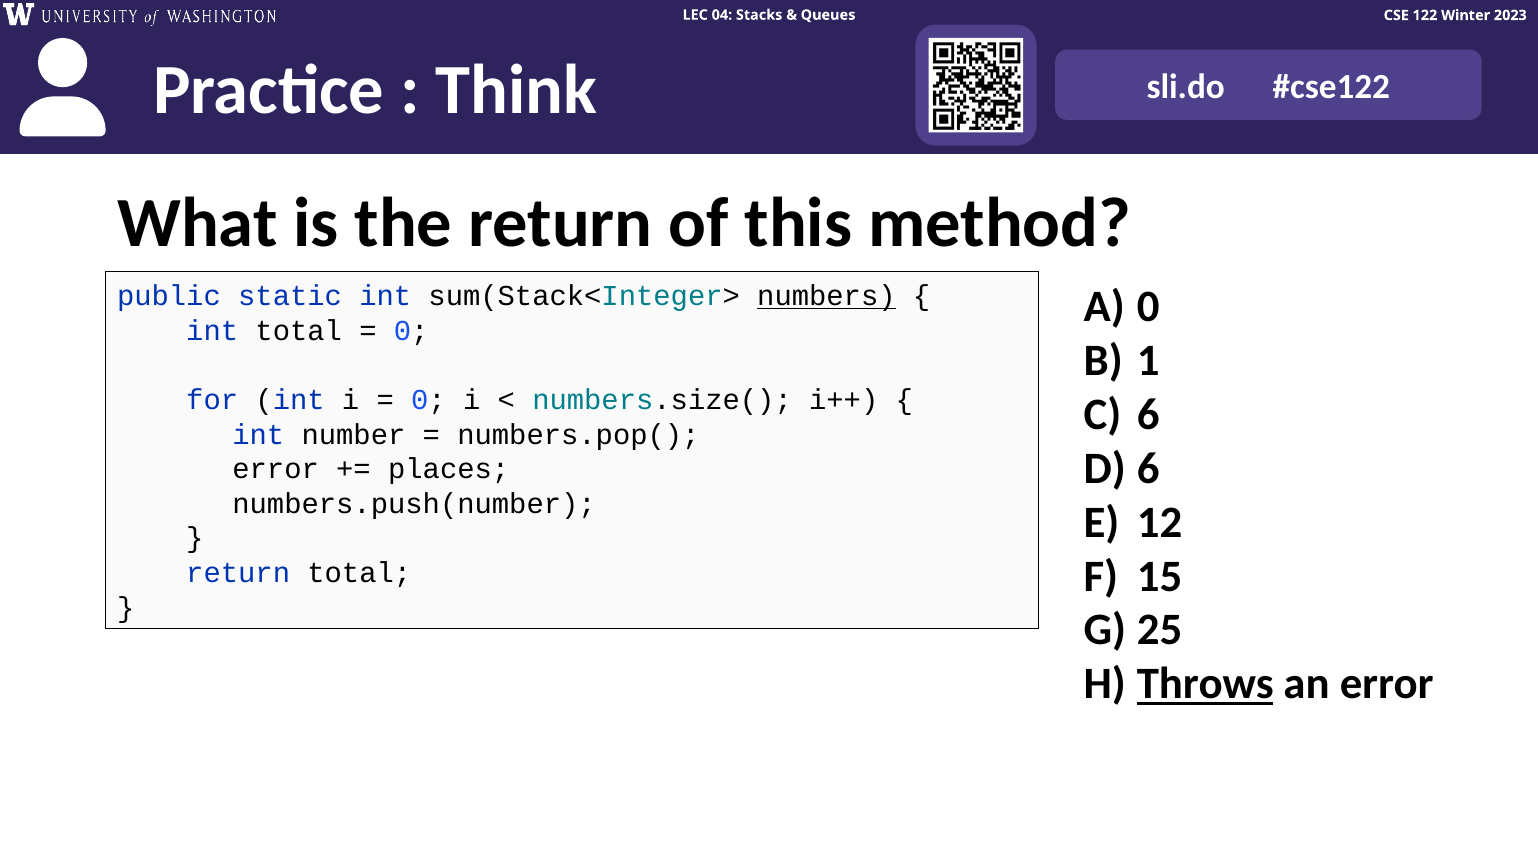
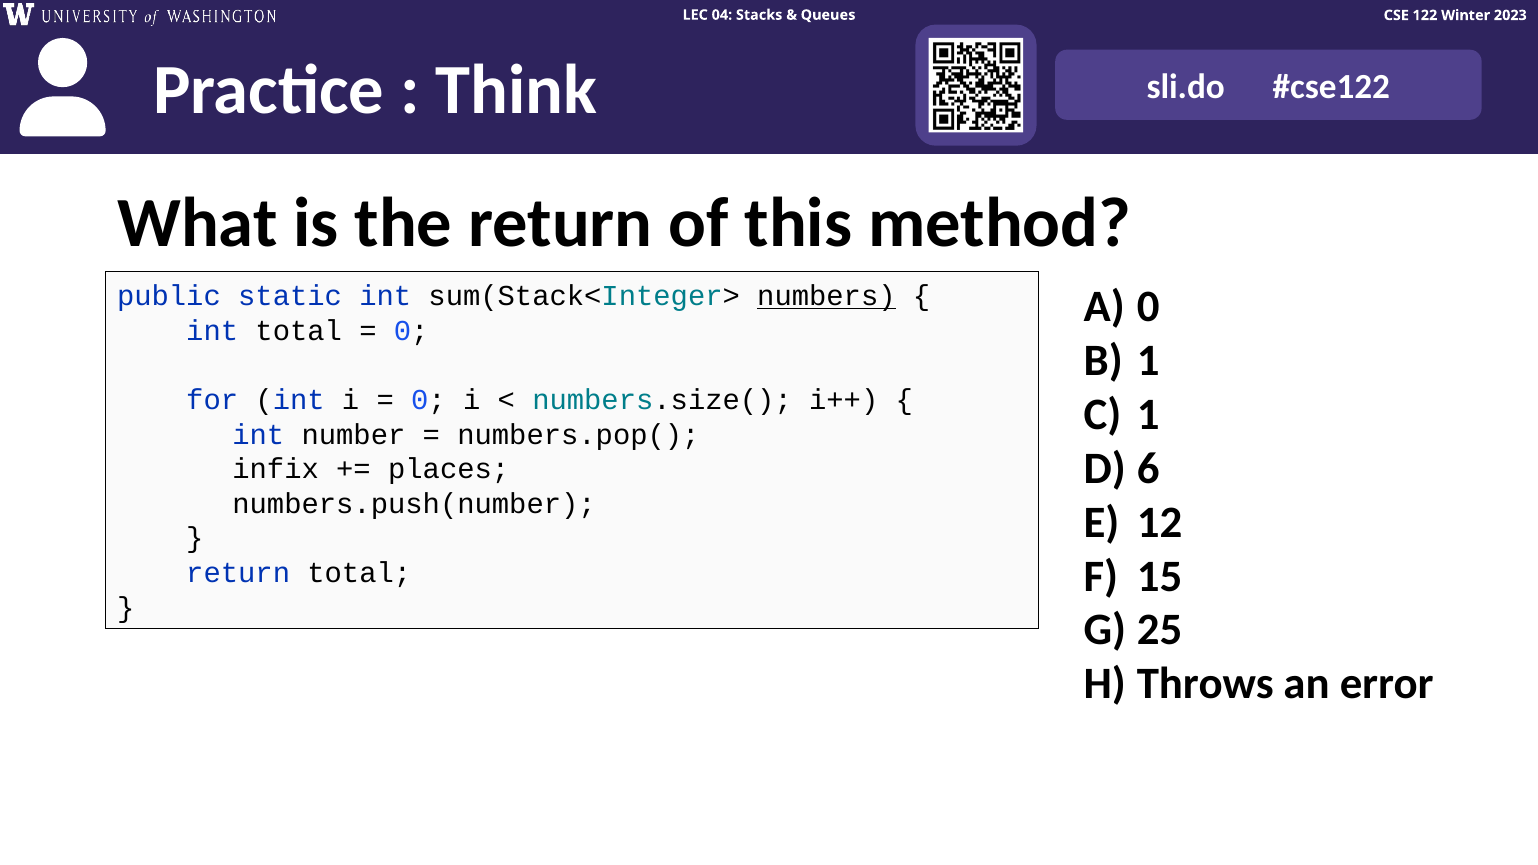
6 at (1148, 415): 6 -> 1
error at (276, 469): error -> infix
Throws underline: present -> none
